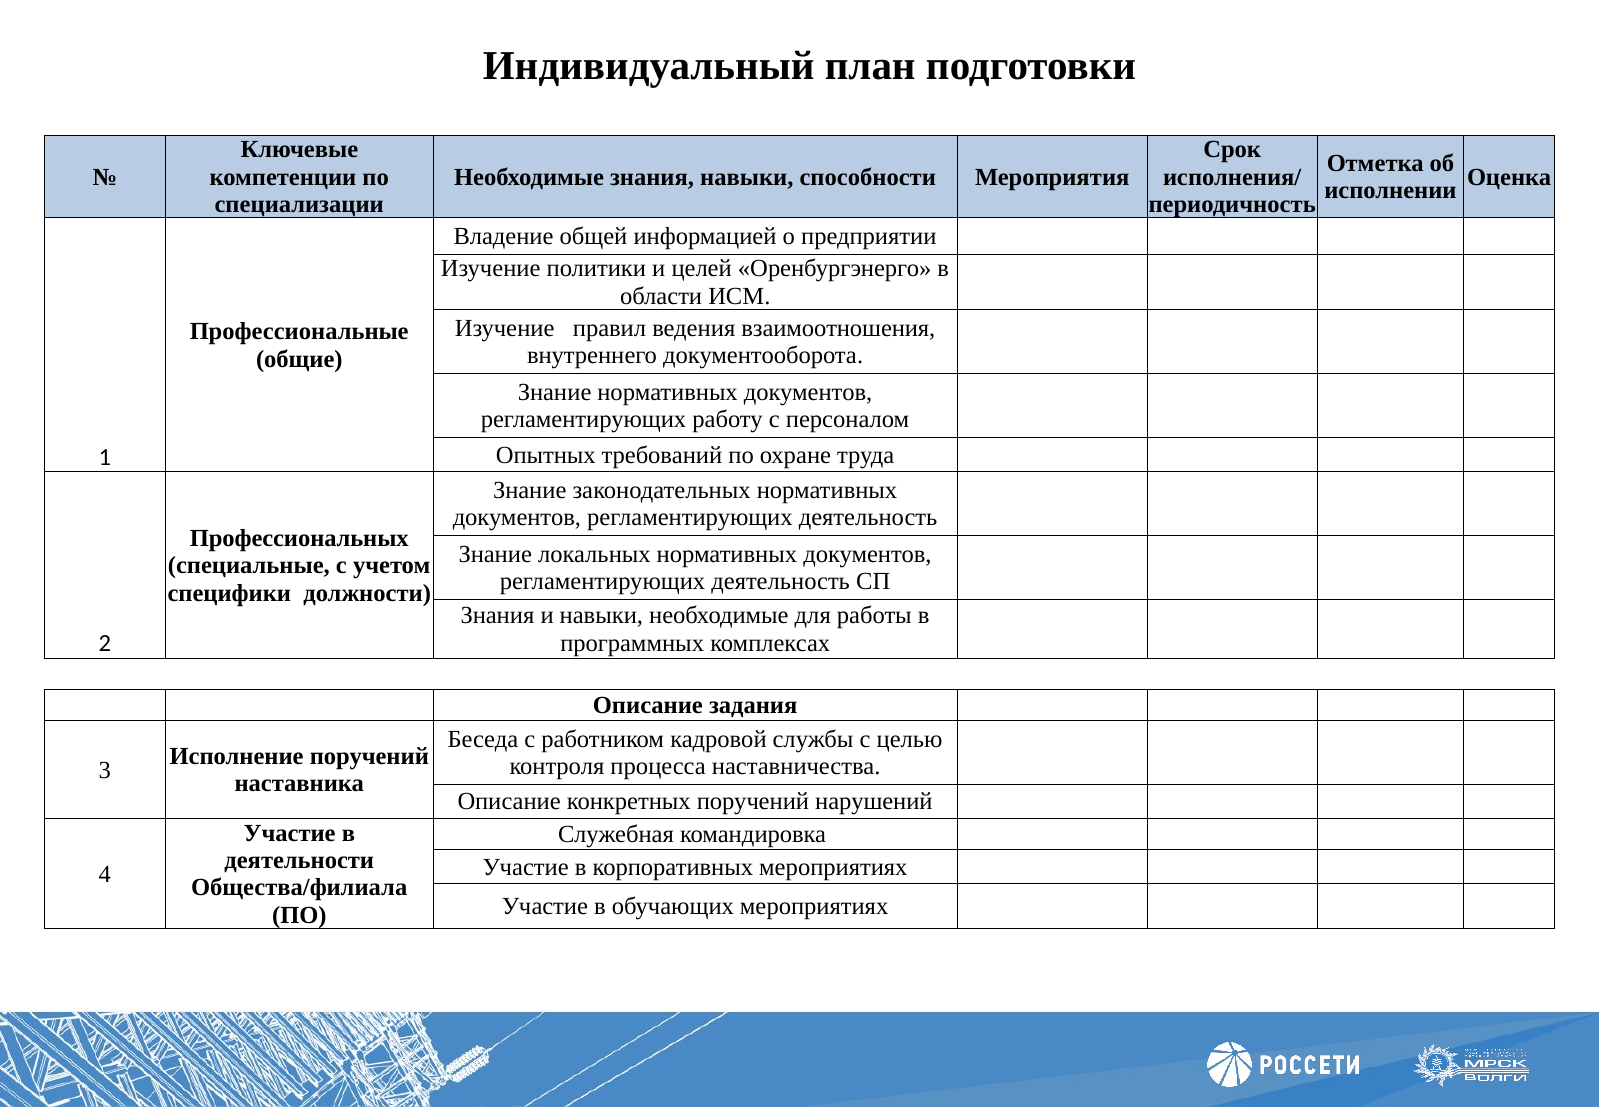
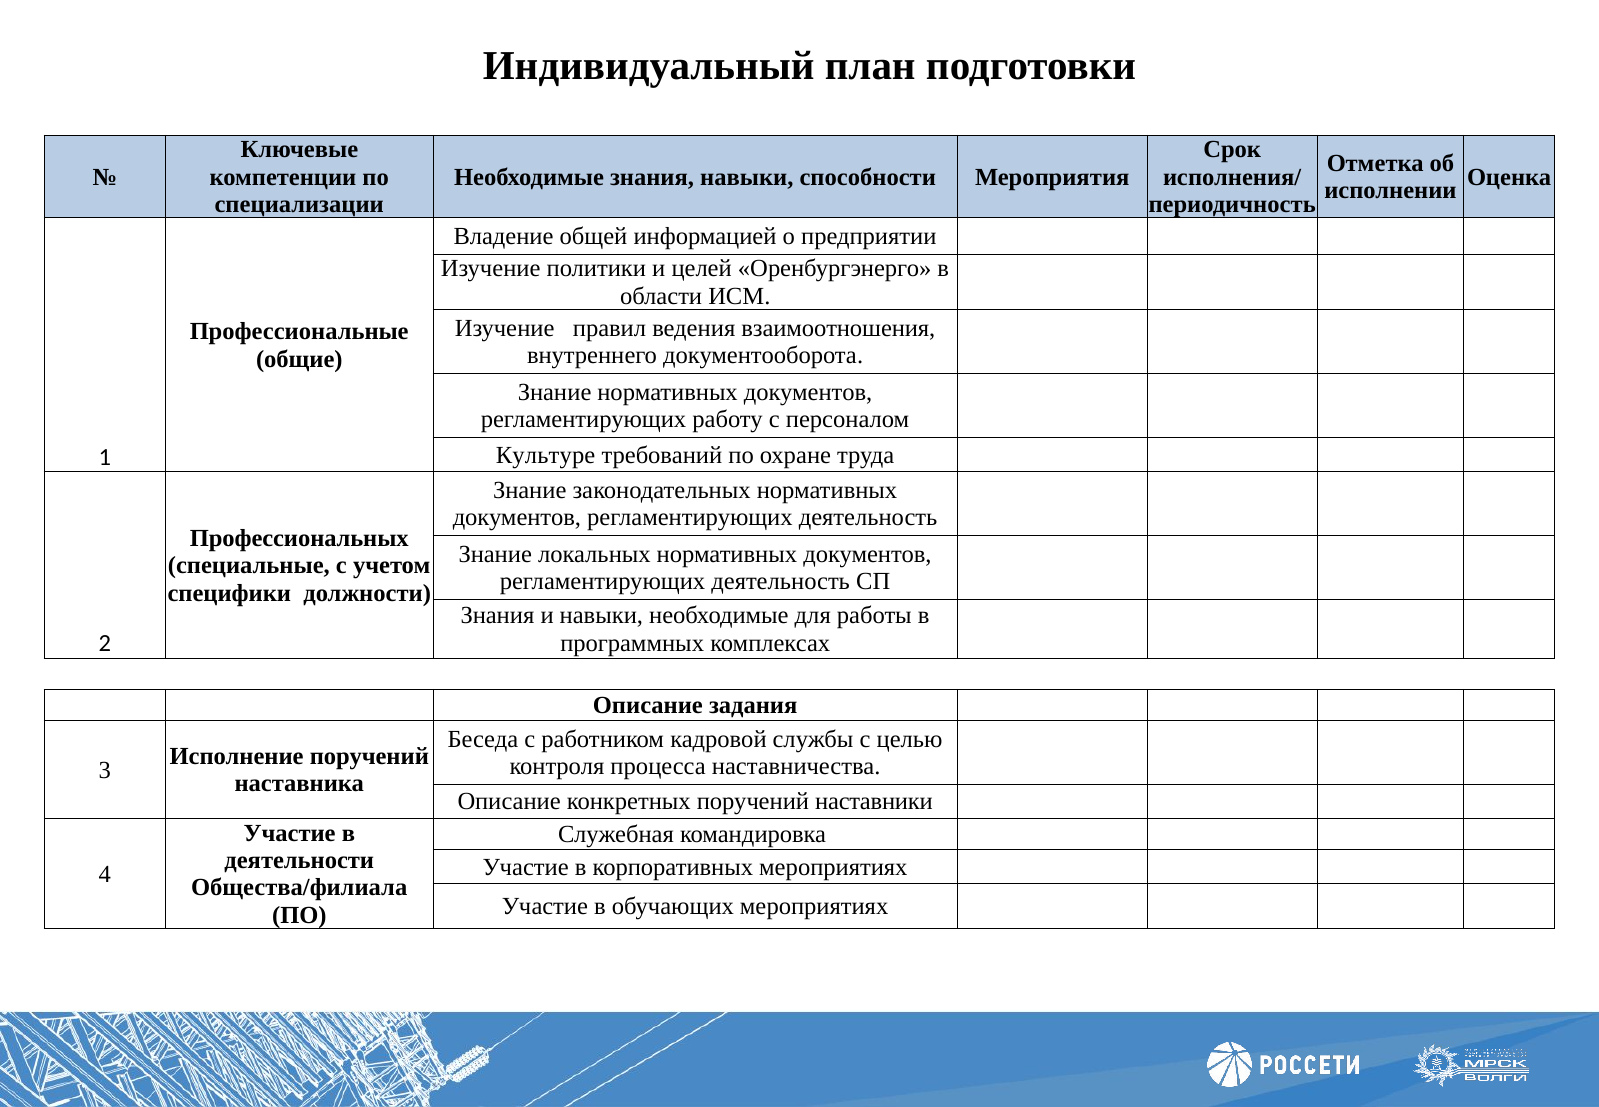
Опытных: Опытных -> Культуре
нарушений: нарушений -> наставники
